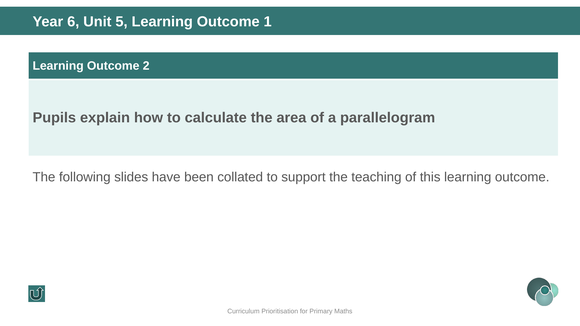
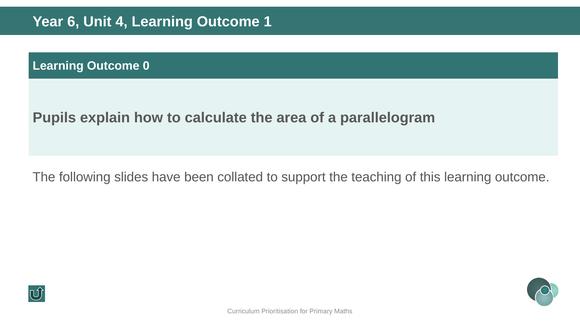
5: 5 -> 4
2: 2 -> 0
